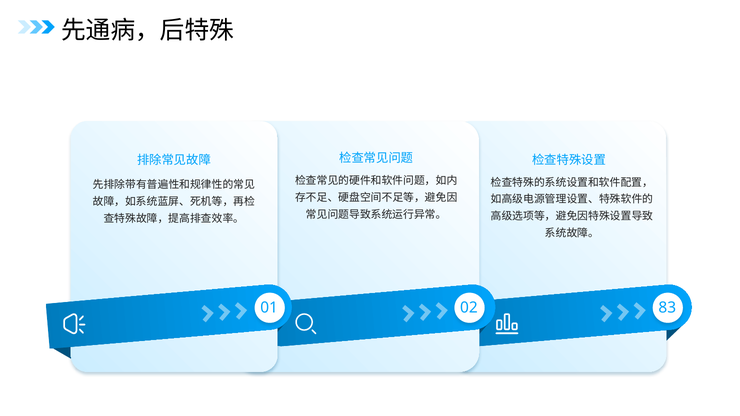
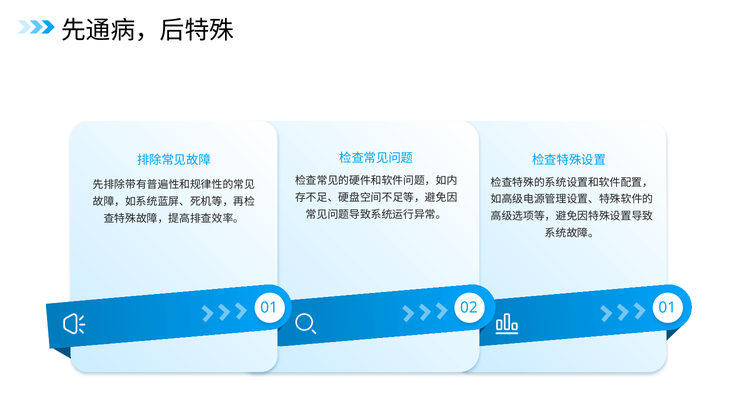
02 83: 83 -> 01
